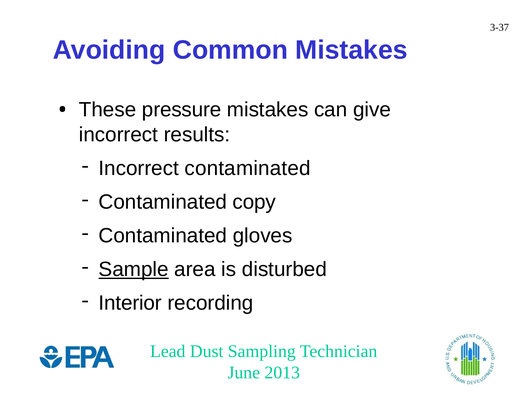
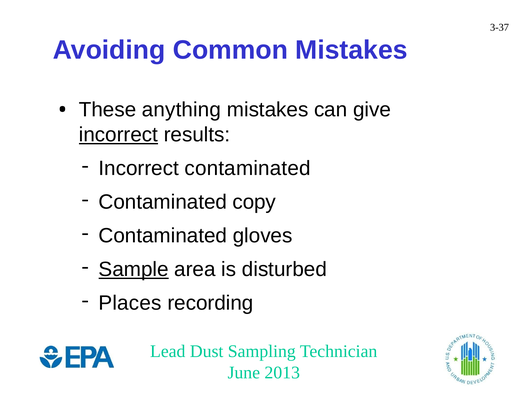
pressure: pressure -> anything
incorrect at (118, 135) underline: none -> present
Interior: Interior -> Places
